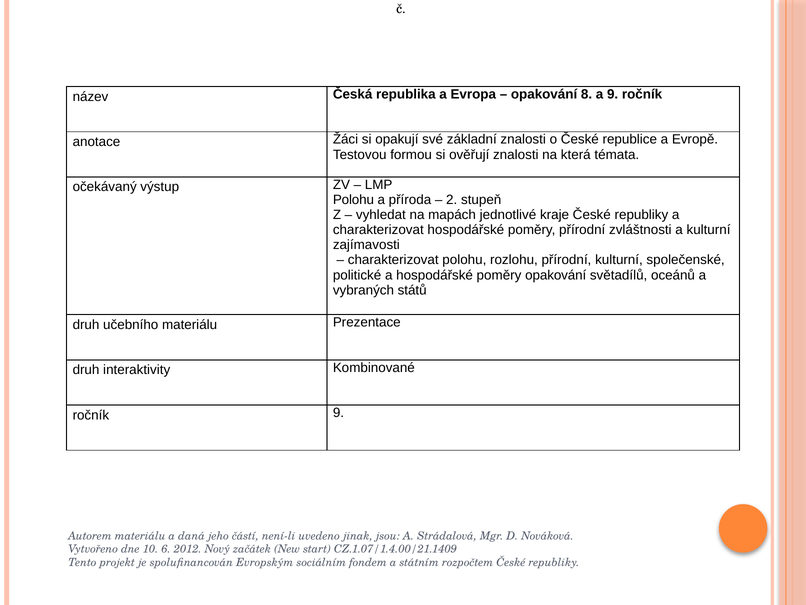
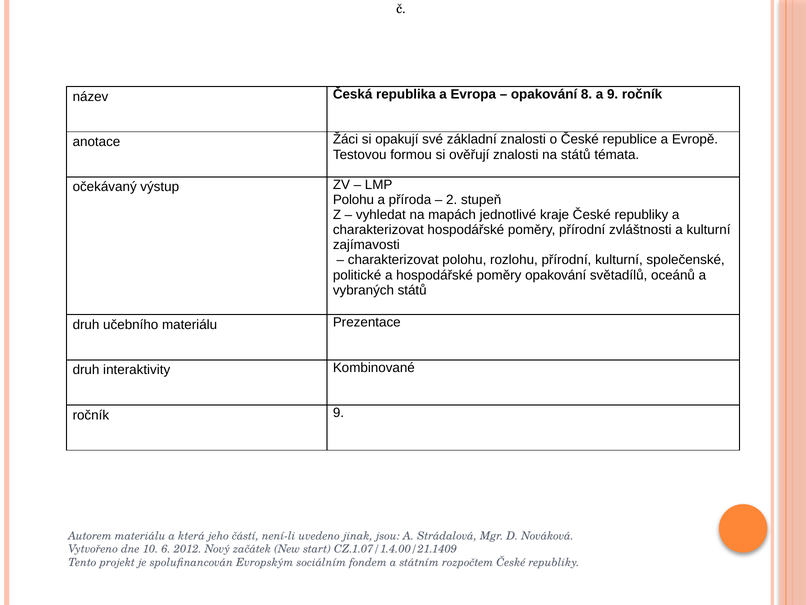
na která: která -> států
daná: daná -> která
